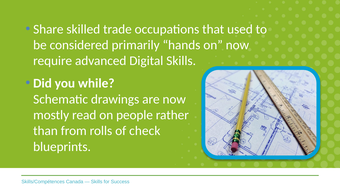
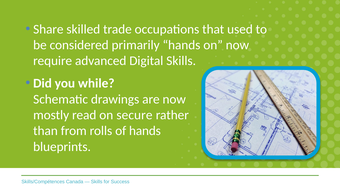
people: people -> secure
of check: check -> hands
